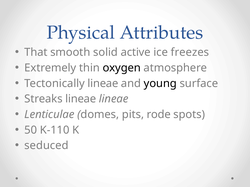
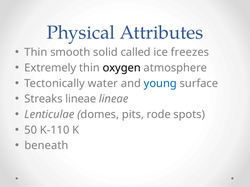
That at (36, 52): That -> Thin
active: active -> called
Tectonically lineae: lineae -> water
young colour: black -> blue
seduced: seduced -> beneath
